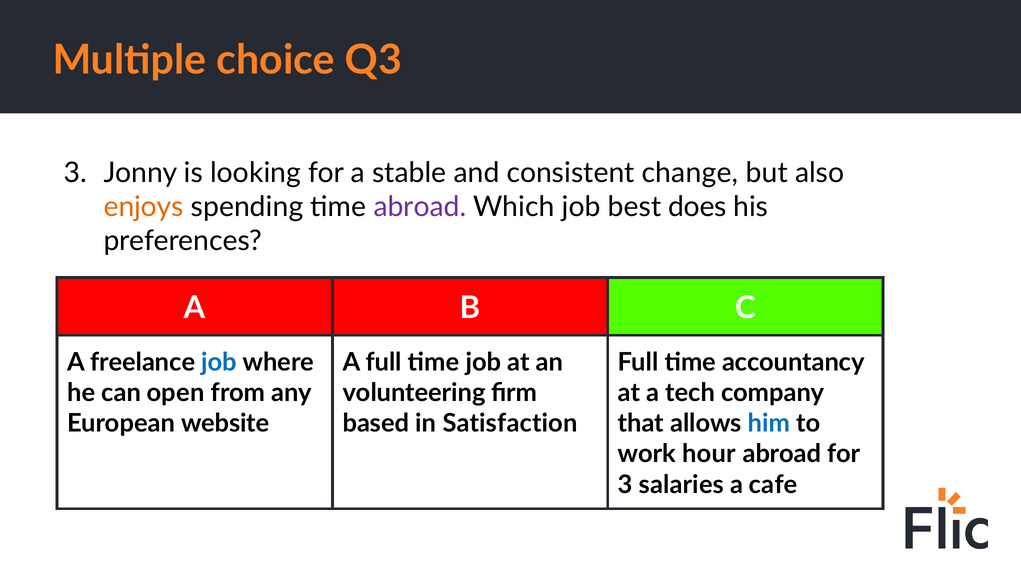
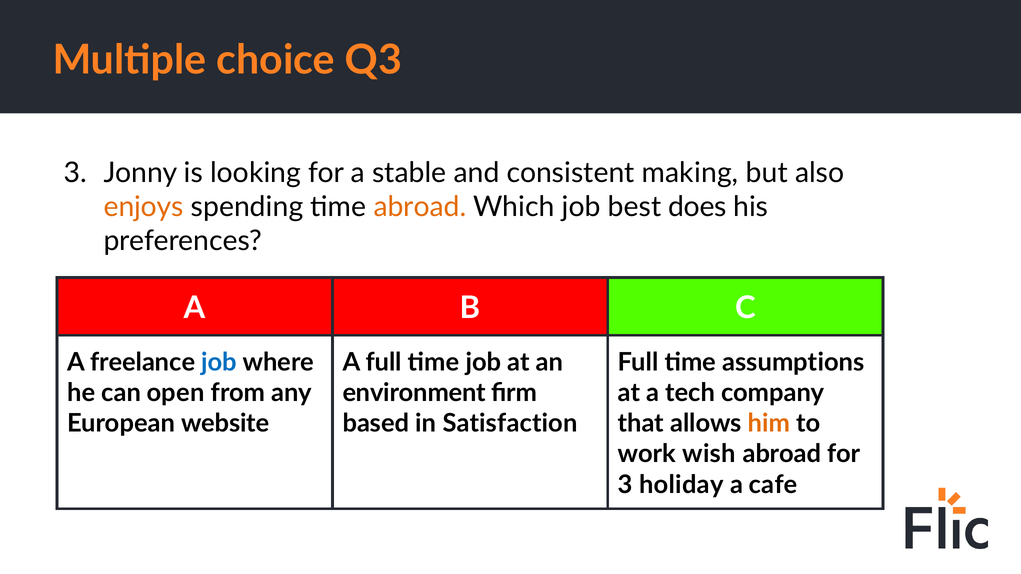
change: change -> making
abroad at (420, 207) colour: purple -> orange
accountancy: accountancy -> assumptions
volunteering: volunteering -> environment
him colour: blue -> orange
hour: hour -> wish
salaries: salaries -> holiday
